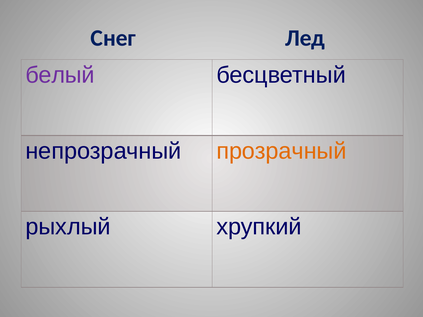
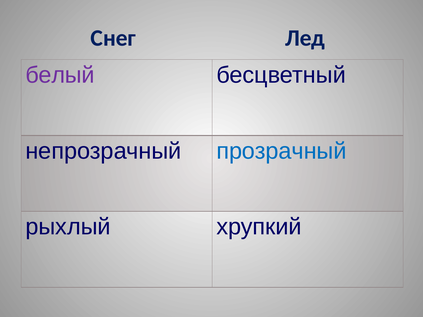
прозрачный colour: orange -> blue
